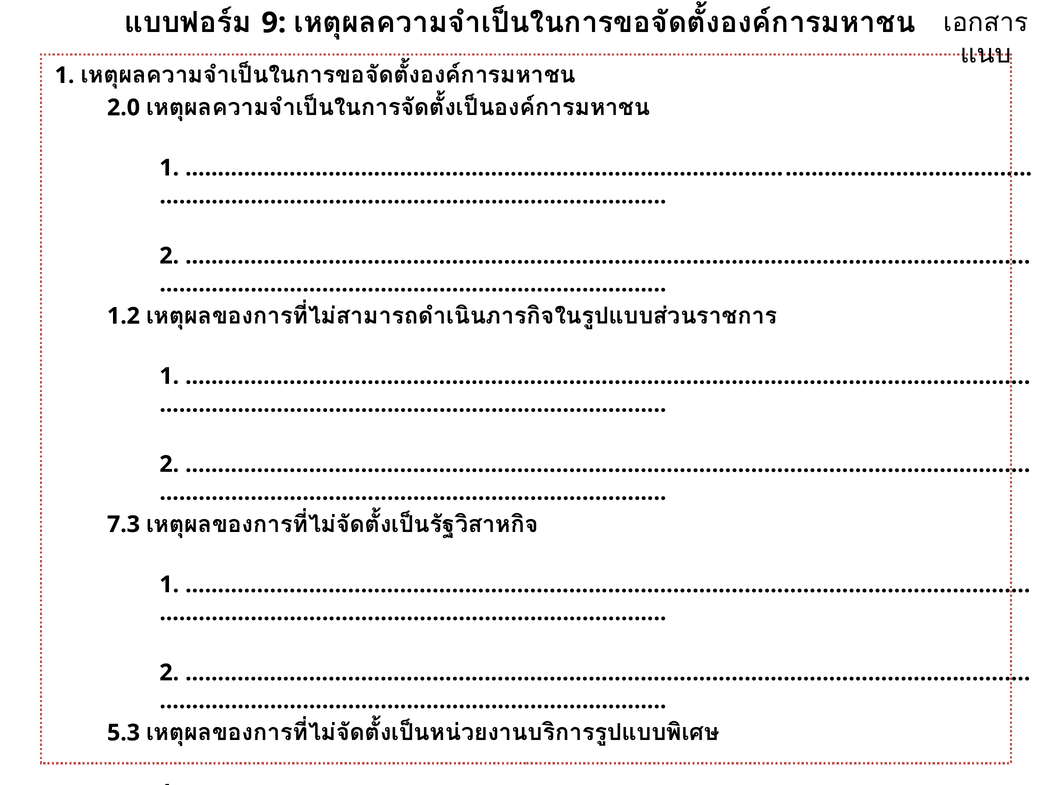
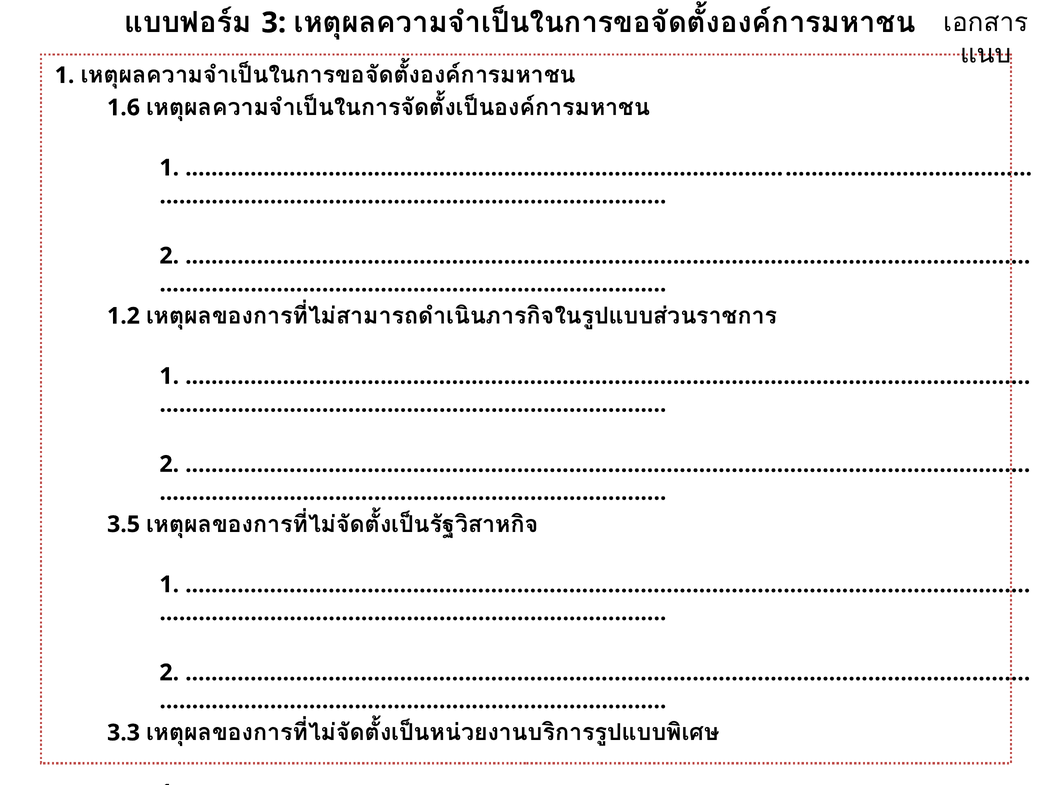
9: 9 -> 3
2.0 at (124, 108): 2.0 -> 1.6
7.3: 7.3 -> 3.5
5.3: 5.3 -> 3.3
